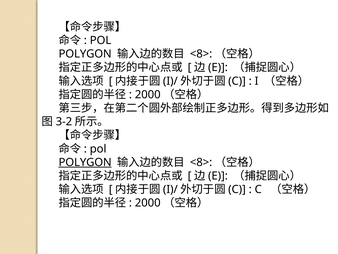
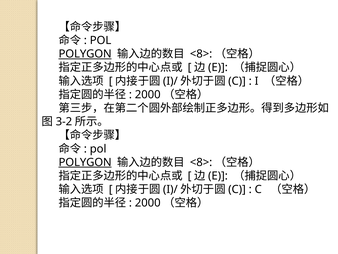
POLYGON at (85, 54) underline: none -> present
